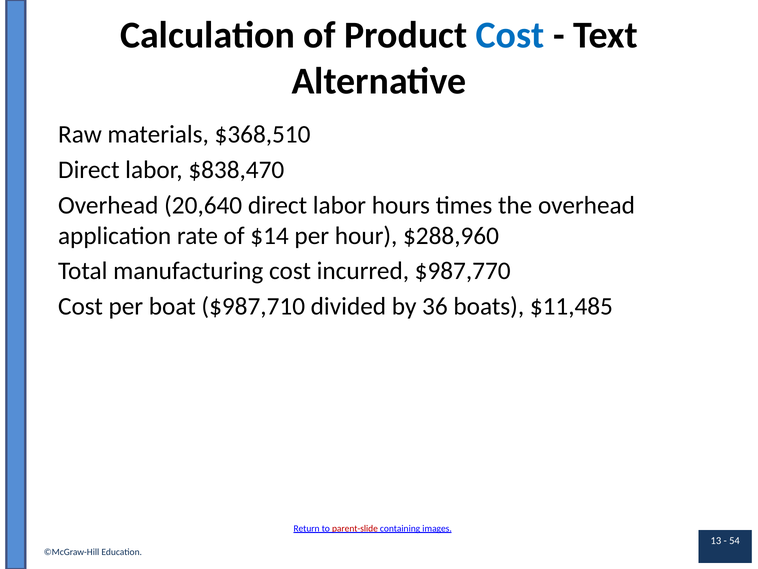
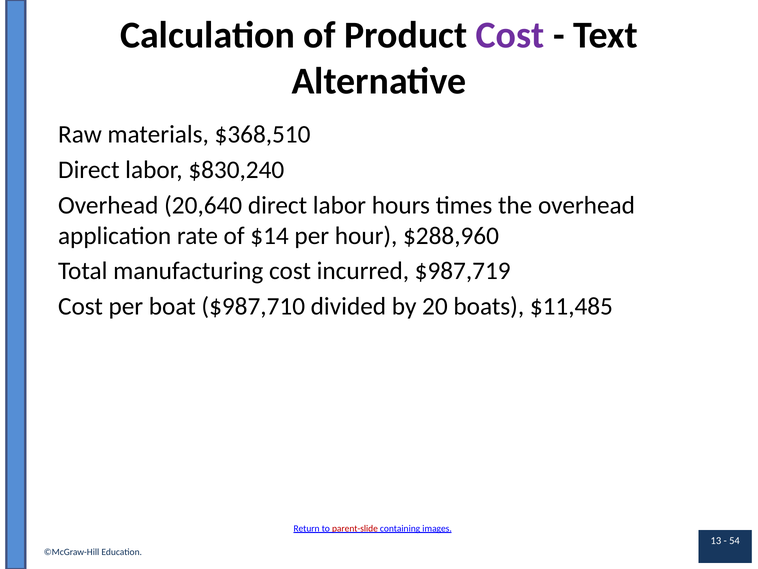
Cost at (510, 35) colour: blue -> purple
$838,470: $838,470 -> $830,240
$987,770: $987,770 -> $987,719
36: 36 -> 20
